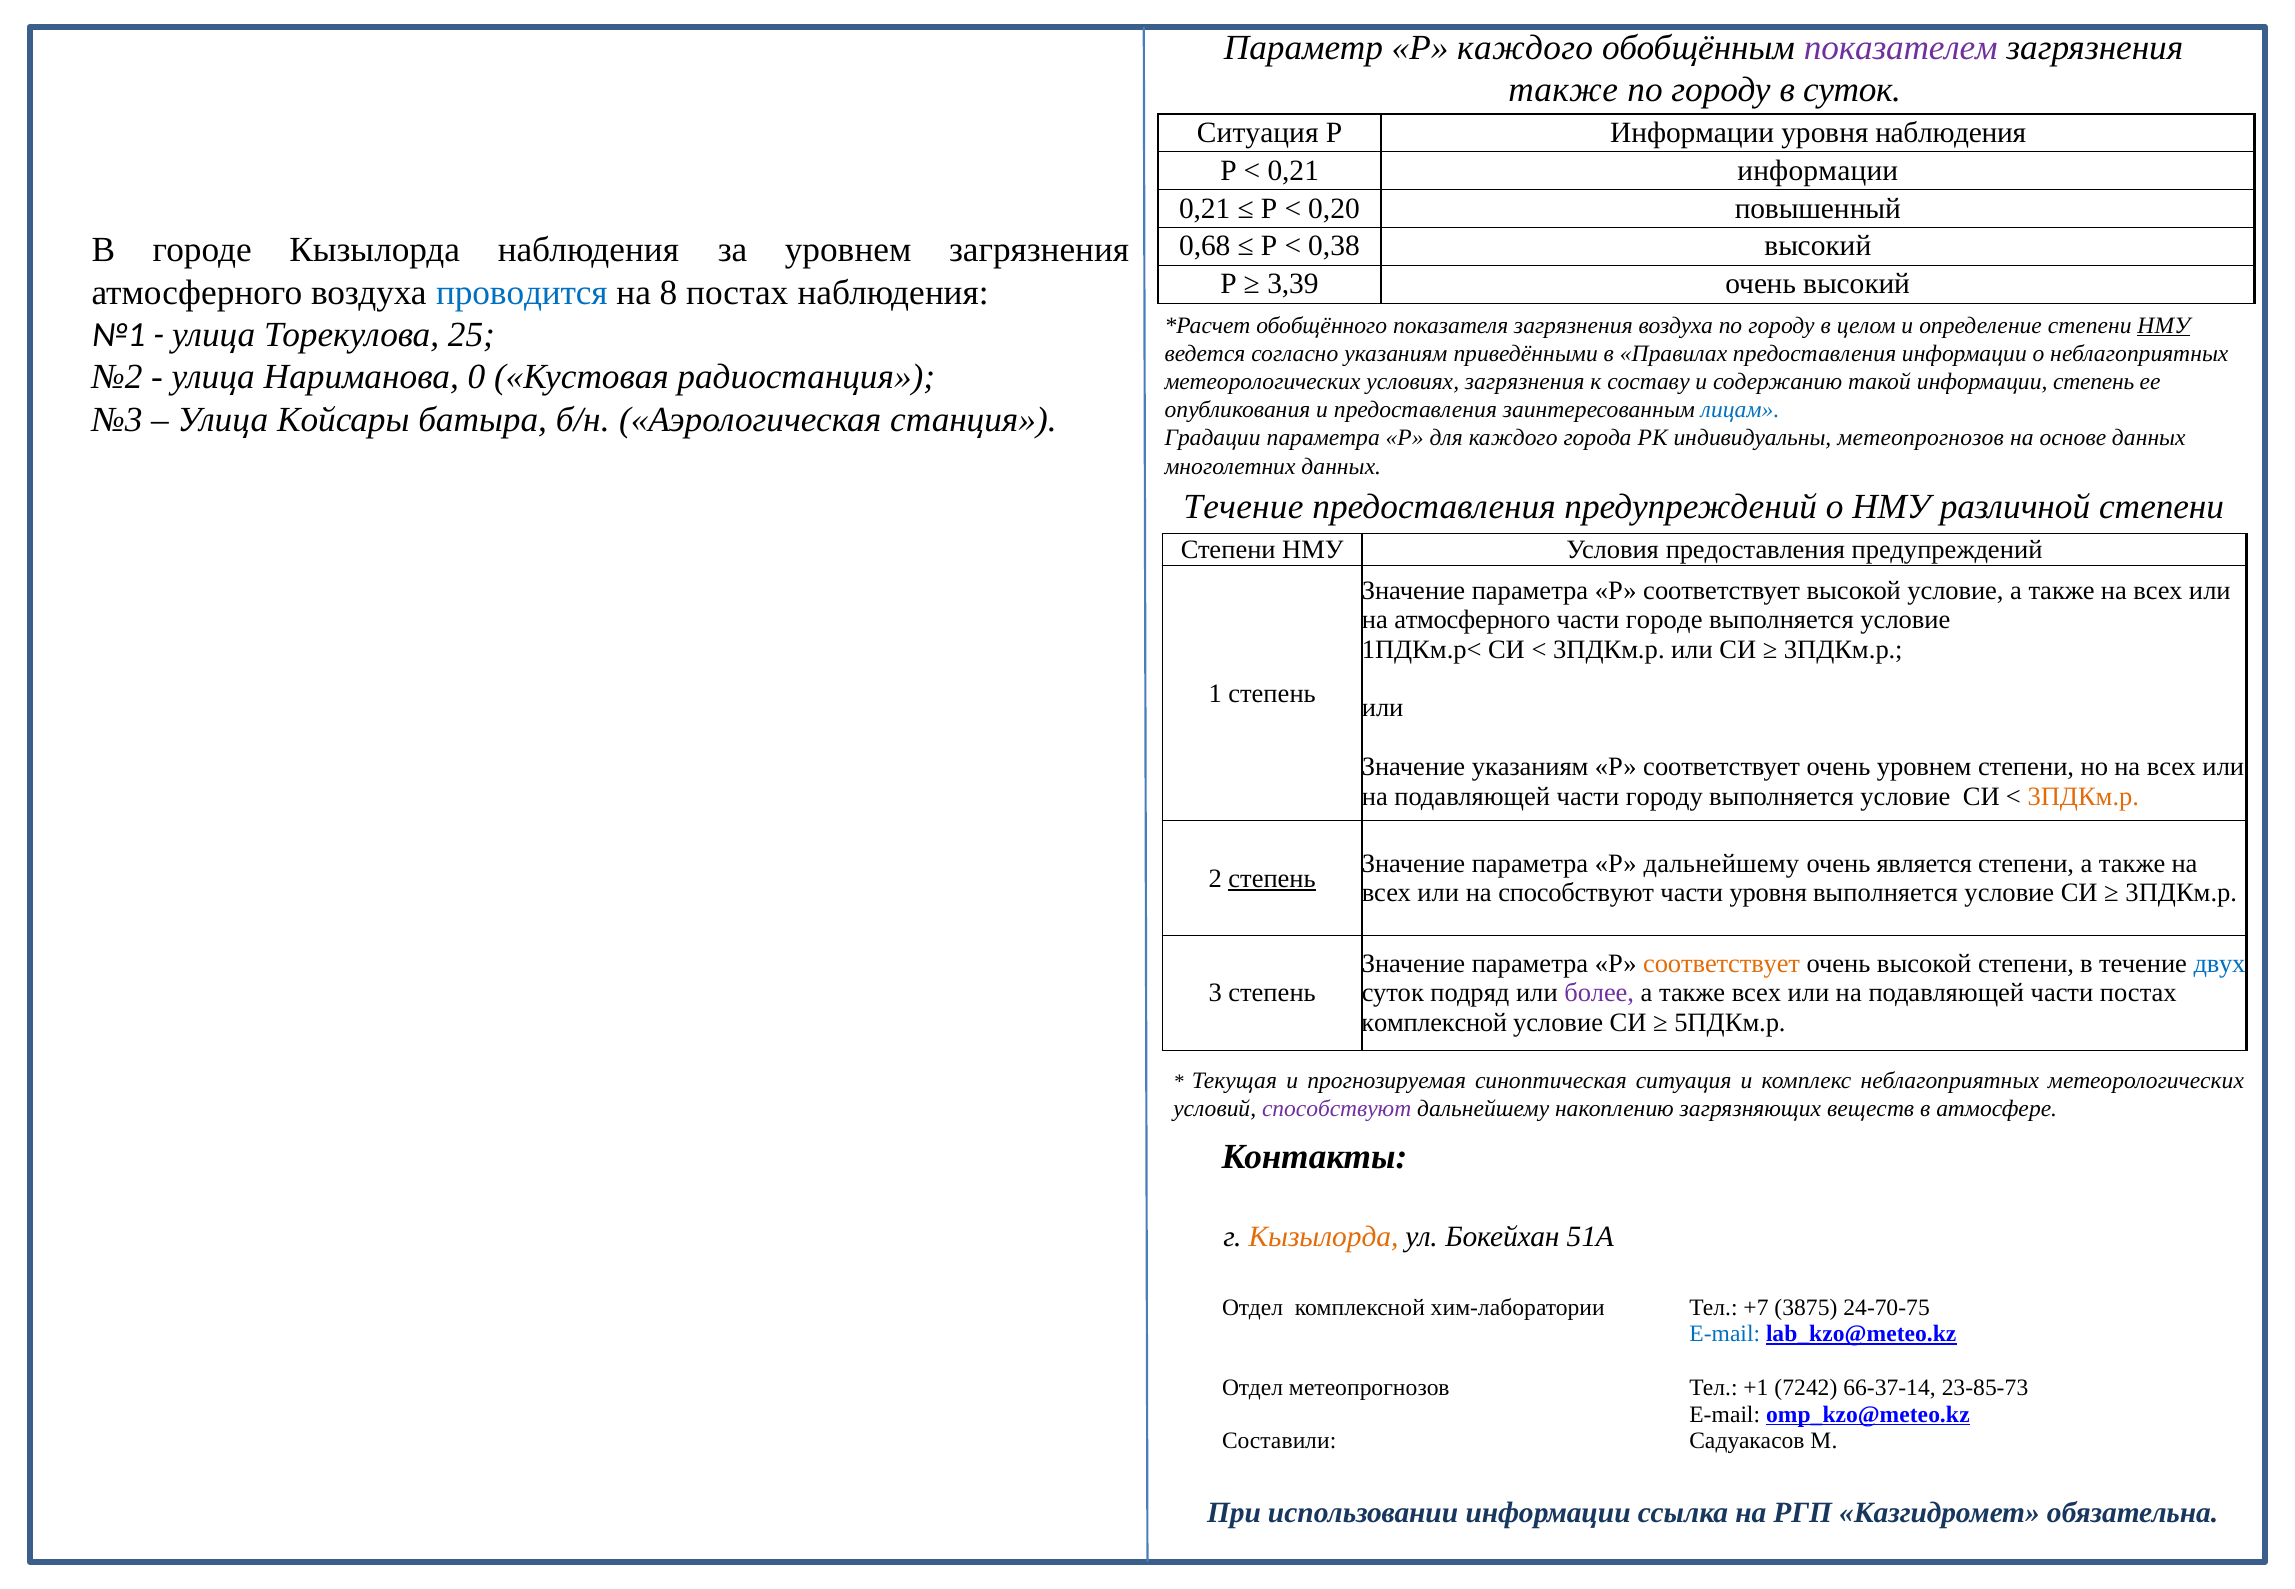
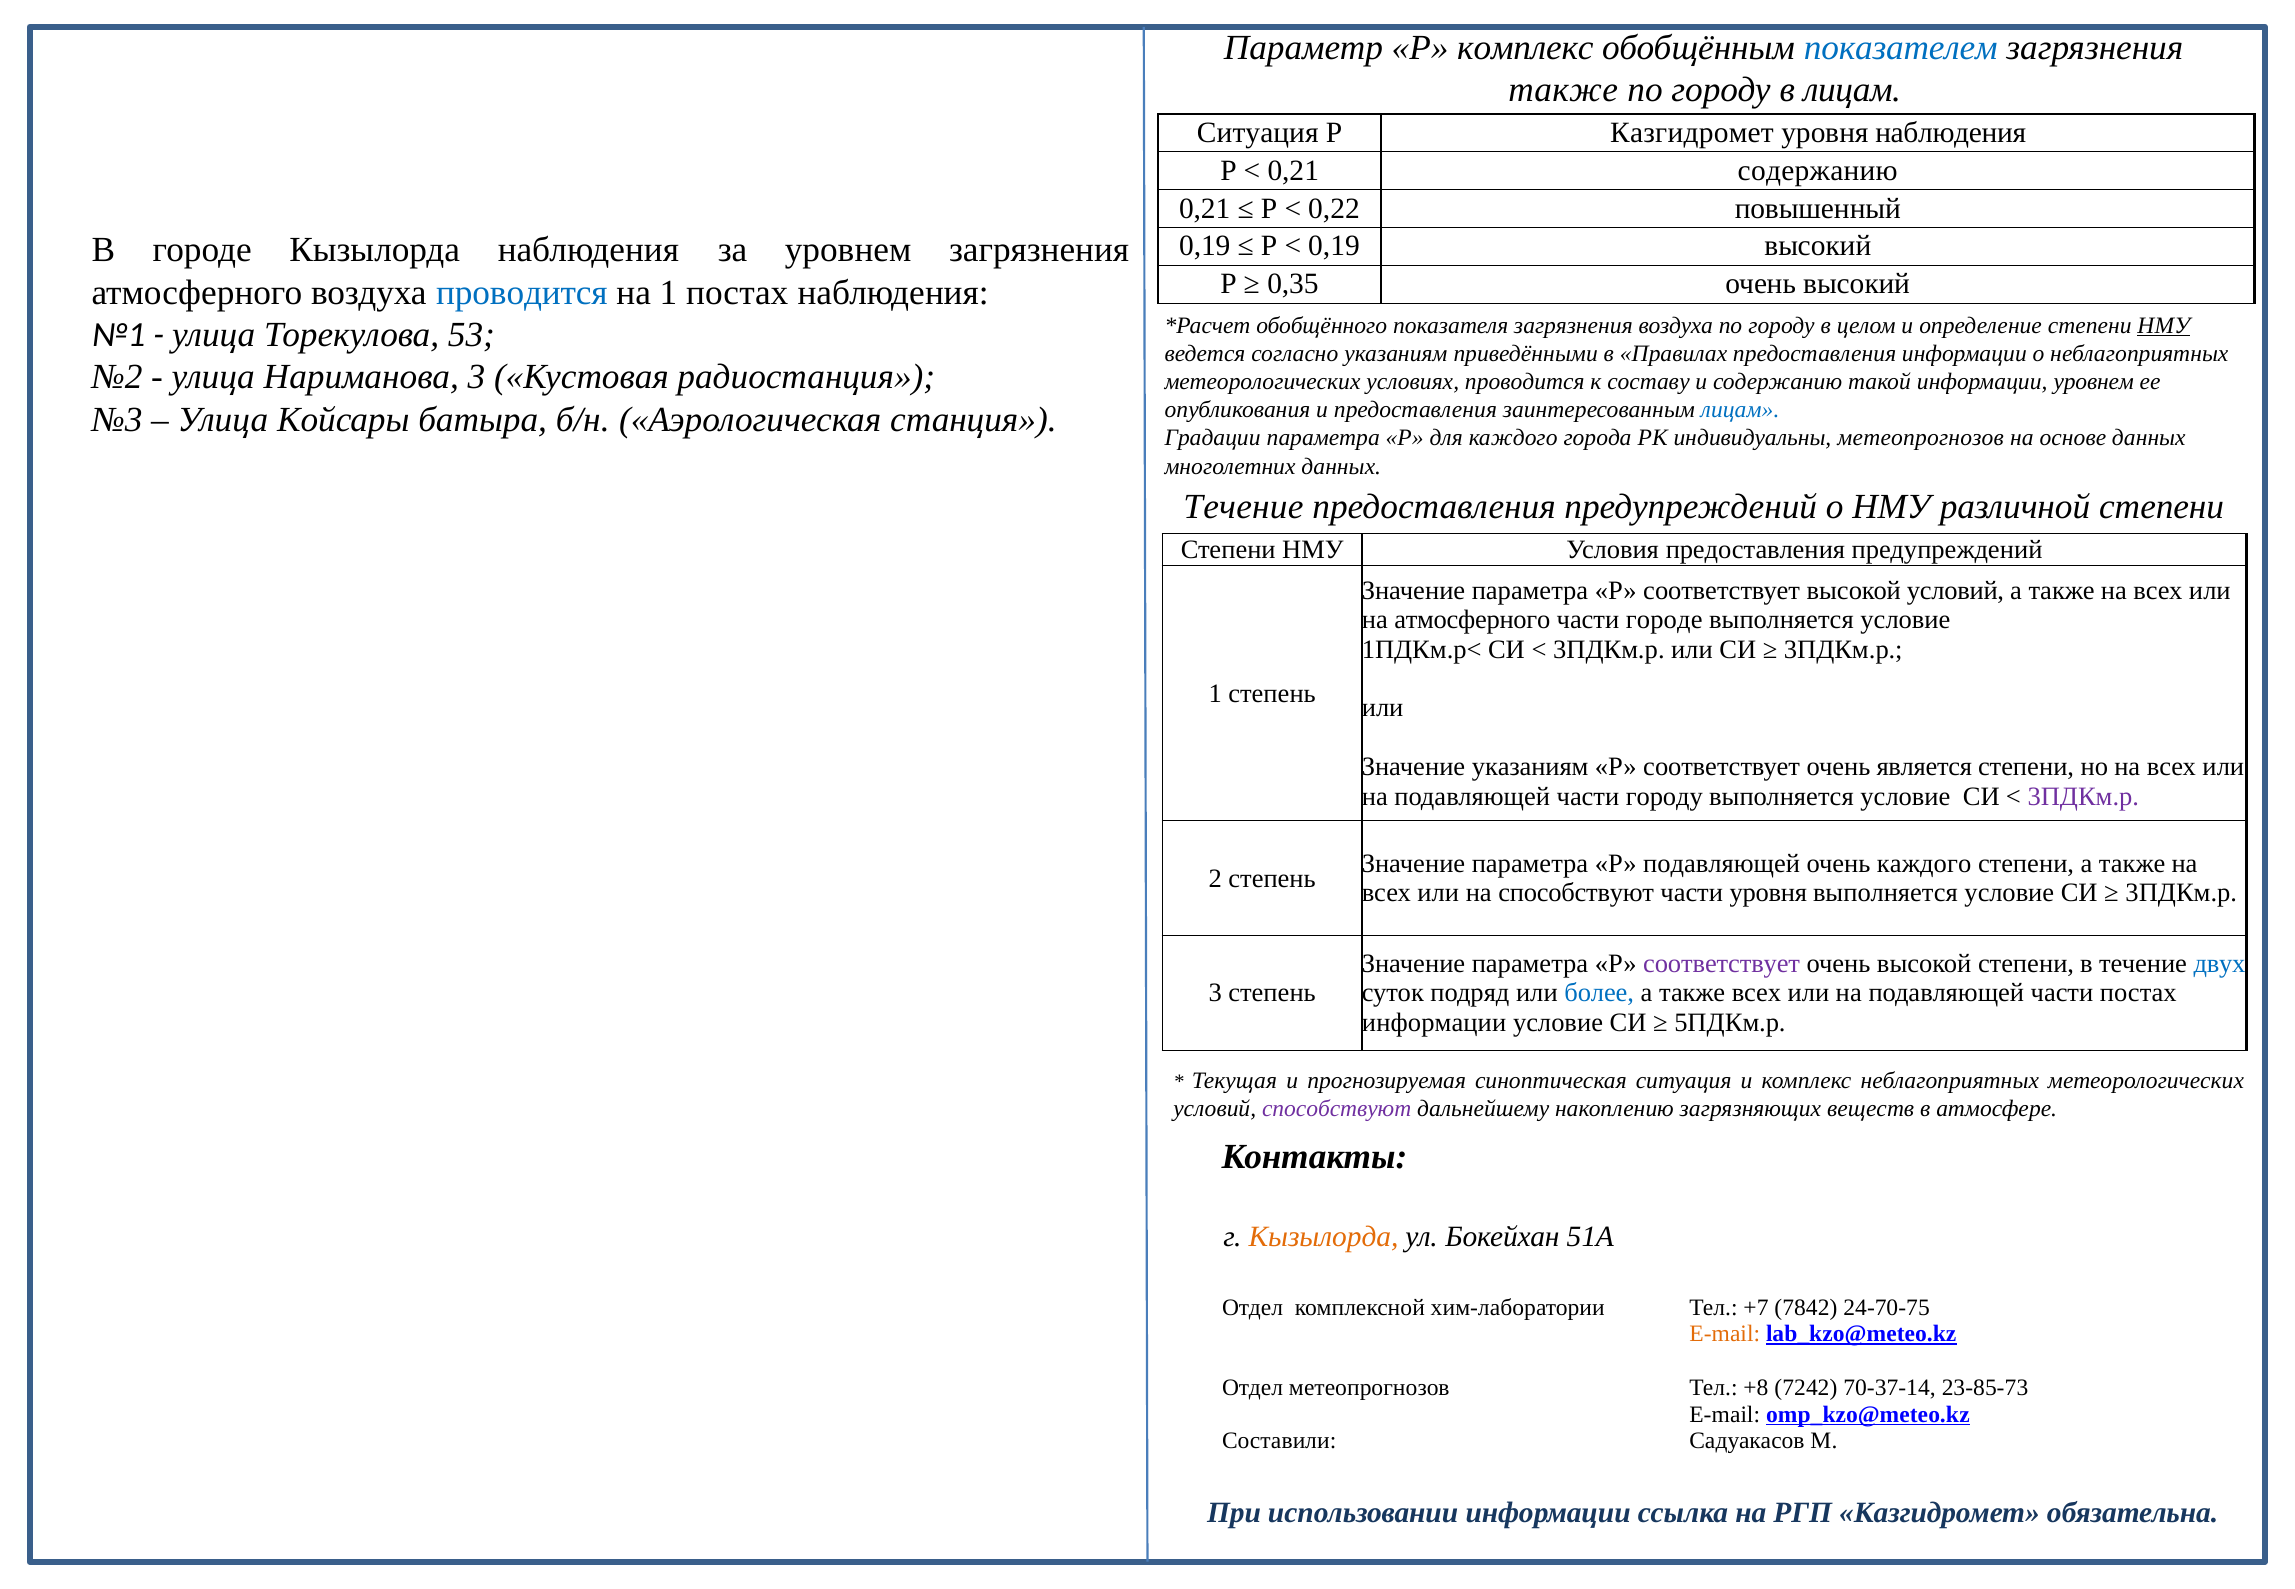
Р каждого: каждого -> комплекс
показателем colour: purple -> blue
в суток: суток -> лицам
Р Информации: Информации -> Казгидромет
0,21 информации: информации -> содержанию
0,20: 0,20 -> 0,22
0,68 at (1205, 246): 0,68 -> 0,19
0,38 at (1334, 246): 0,38 -> 0,19
3,39: 3,39 -> 0,35
на 8: 8 -> 1
25: 25 -> 53
Нариманова 0: 0 -> 3
условиях загрязнения: загрязнения -> проводится
информации степень: степень -> уровнем
высокой условие: условие -> условий
очень уровнем: уровнем -> является
3ПДКм.р at (2083, 796) colour: orange -> purple
Р дальнейшему: дальнейшему -> подавляющей
очень является: является -> каждого
степень at (1272, 878) underline: present -> none
соответствует at (1722, 964) colour: orange -> purple
более colour: purple -> blue
комплексной at (1434, 1022): комплексной -> информации
3875: 3875 -> 7842
E-mail at (1725, 1333) colour: blue -> orange
+1: +1 -> +8
66-37-14: 66-37-14 -> 70-37-14
